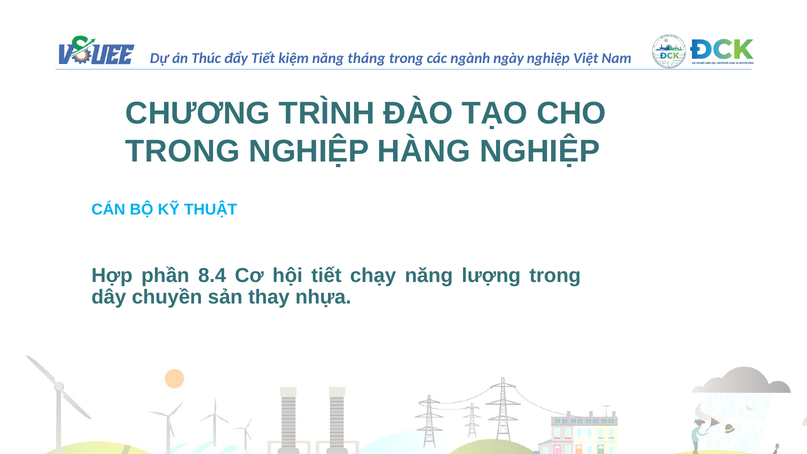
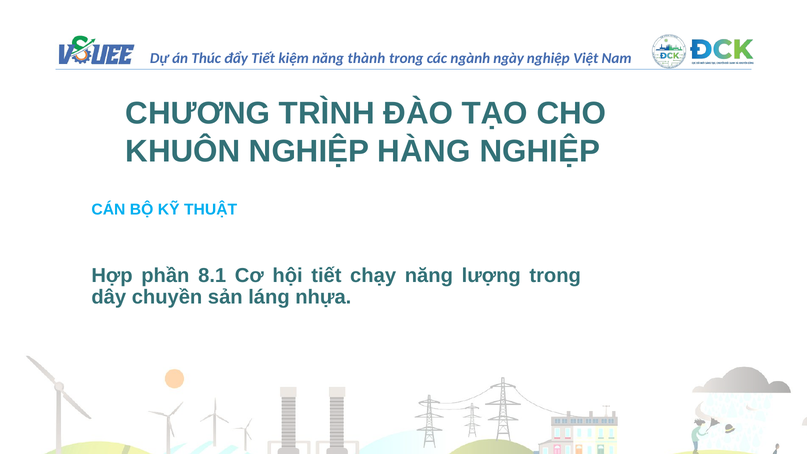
tháng: tháng -> thành
TRONG at (183, 151): TRONG -> KHUÔN
8.4: 8.4 -> 8.1
thay: thay -> láng
